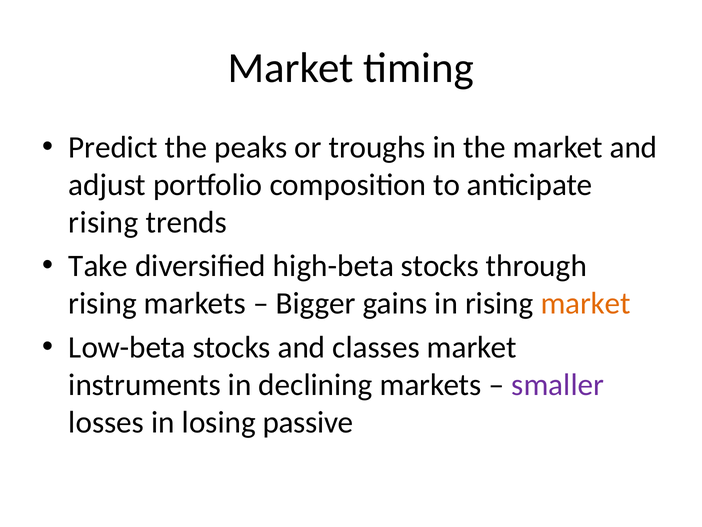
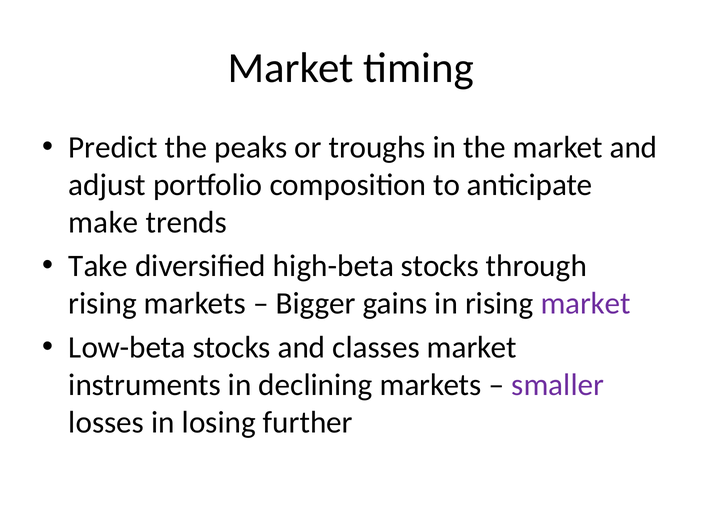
rising at (103, 222): rising -> make
market at (586, 303) colour: orange -> purple
passive: passive -> further
